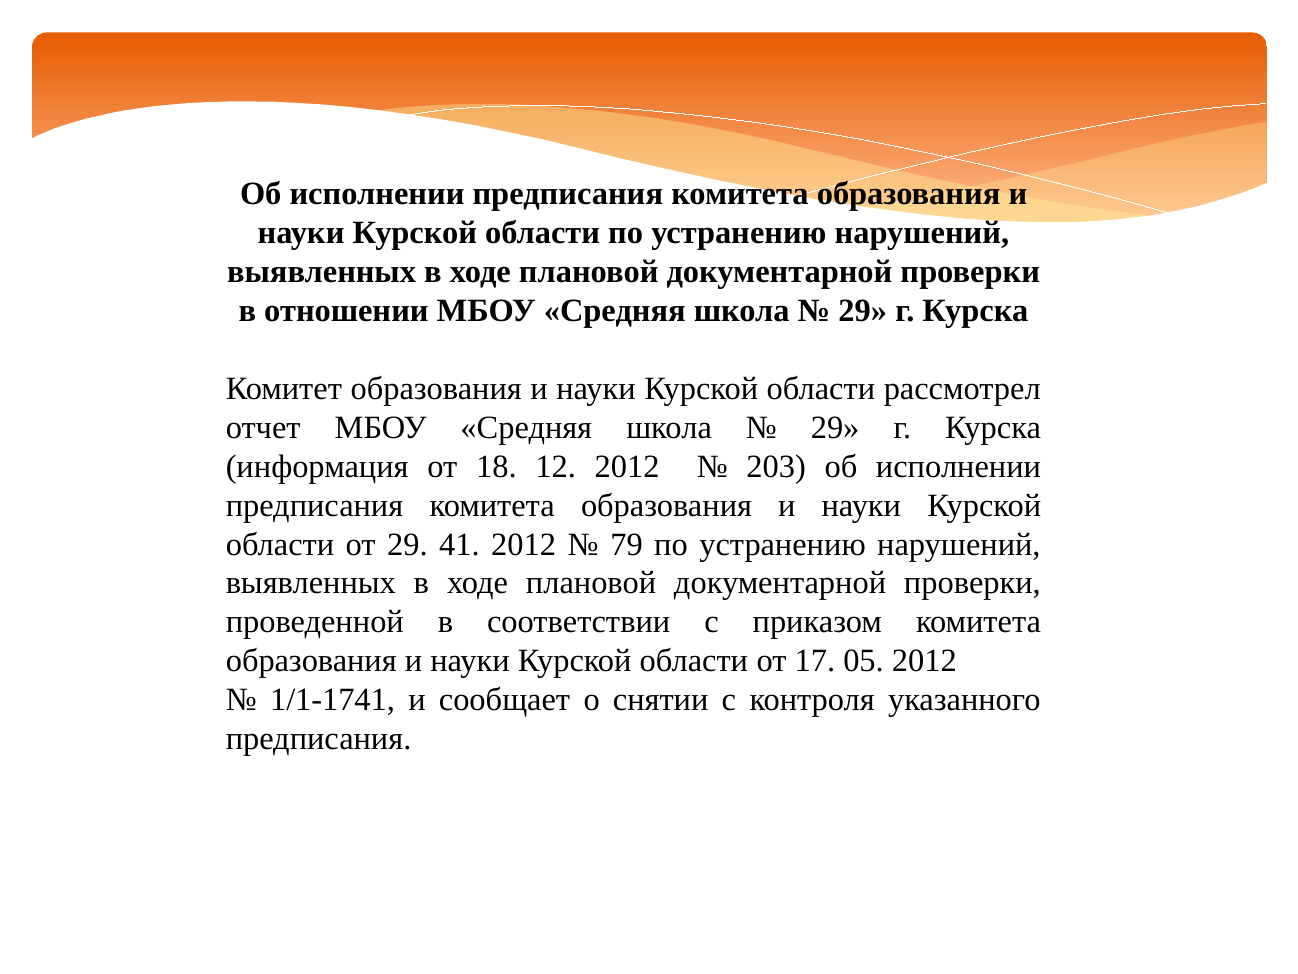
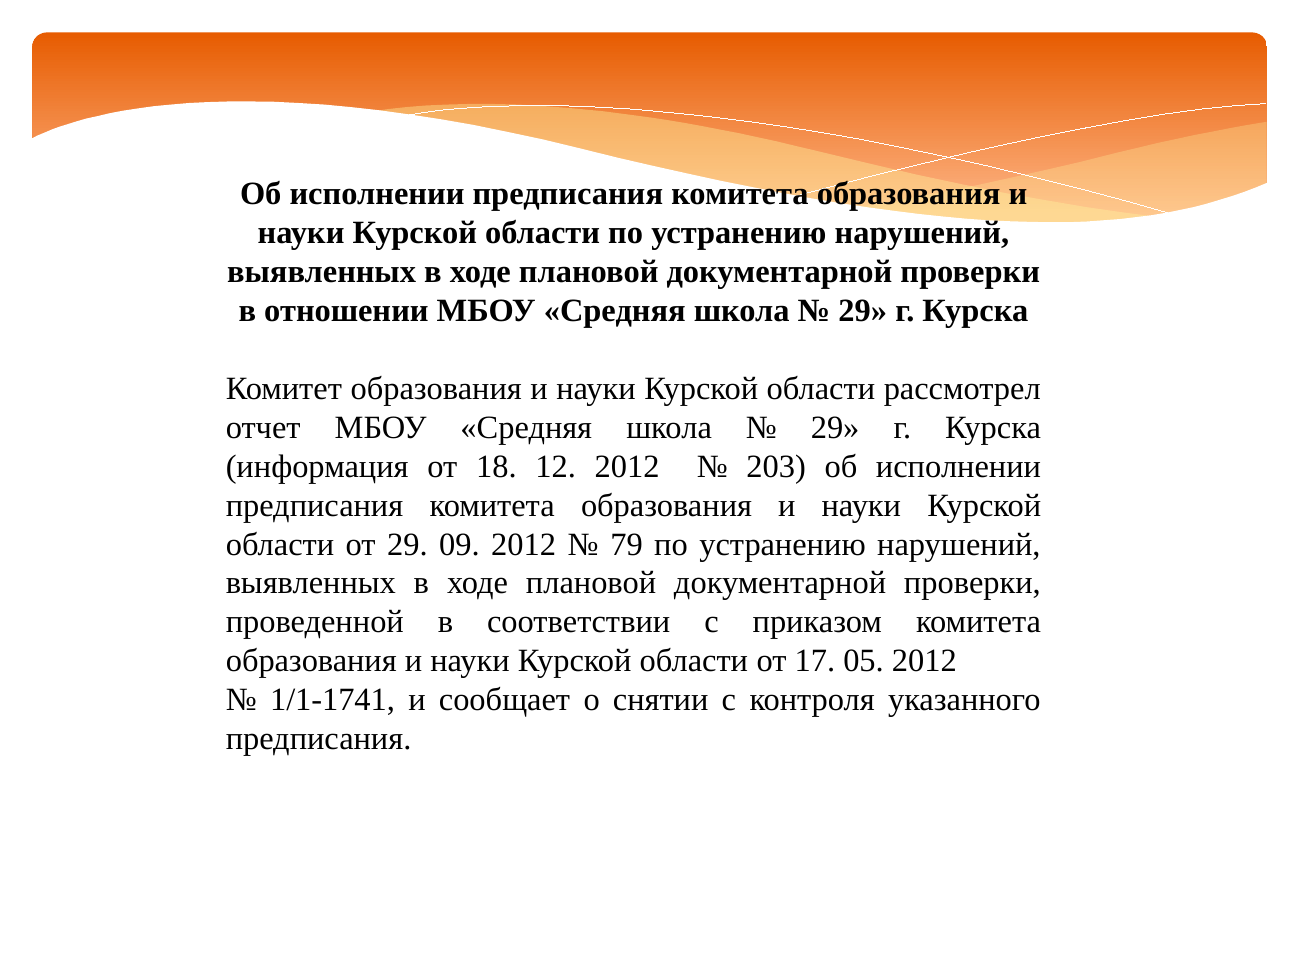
41: 41 -> 09
